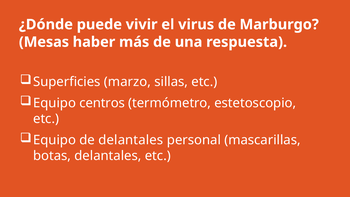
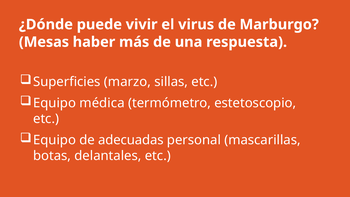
centros: centros -> médica
de delantales: delantales -> adecuadas
